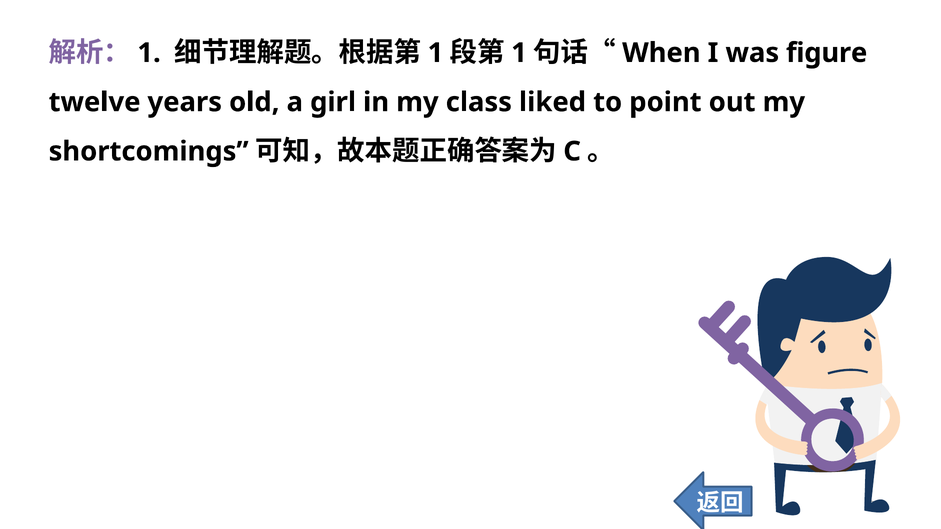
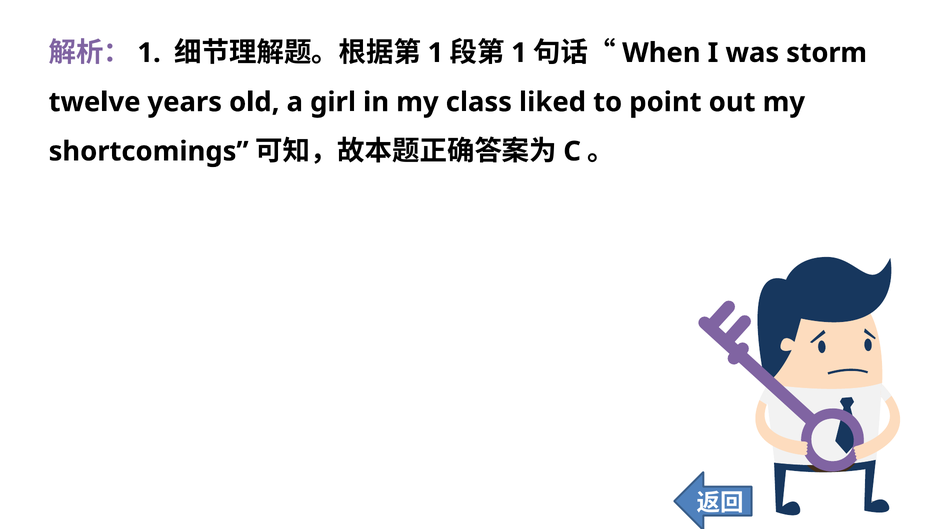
figure: figure -> storm
